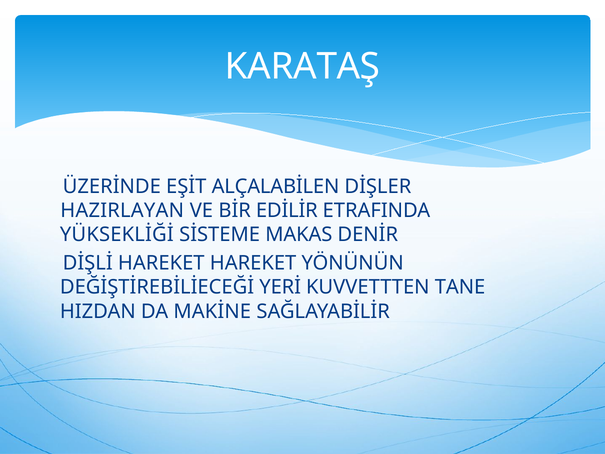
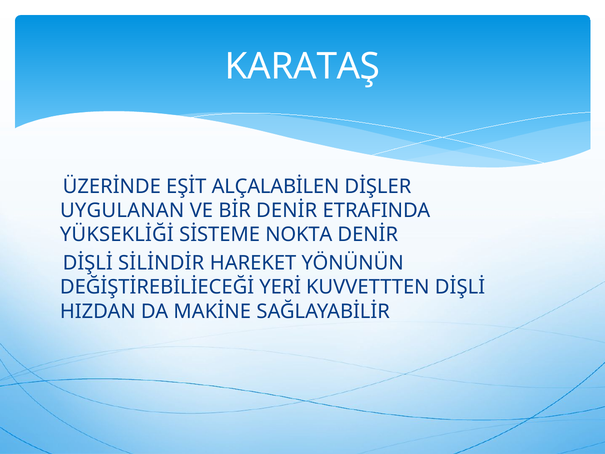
HAZIRLAYAN: HAZIRLAYAN -> UYGULANAN
BİR EDİLİR: EDİLİR -> DENİR
MAKAS: MAKAS -> NOKTA
DİŞLİ HAREKET: HAREKET -> SİLİNDİR
KUVVETTTEN TANE: TANE -> DİŞLİ
